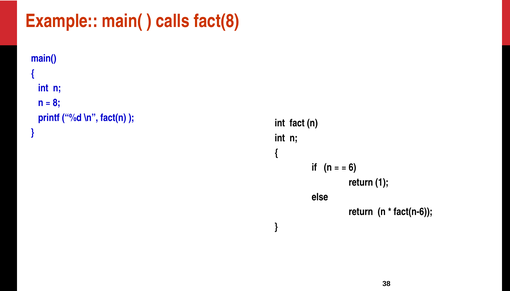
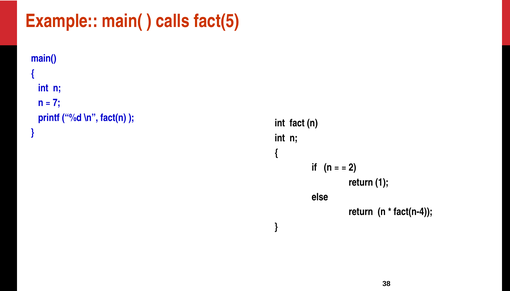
fact(8: fact(8 -> fact(5
8: 8 -> 7
6: 6 -> 2
fact(n-6: fact(n-6 -> fact(n-4
